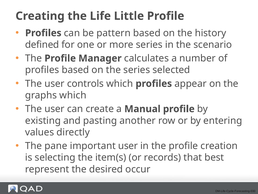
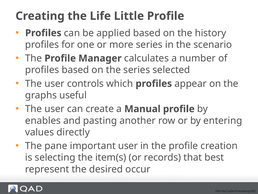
pattern: pattern -> applied
defined at (42, 45): defined -> profiles
graphs which: which -> useful
existing: existing -> enables
